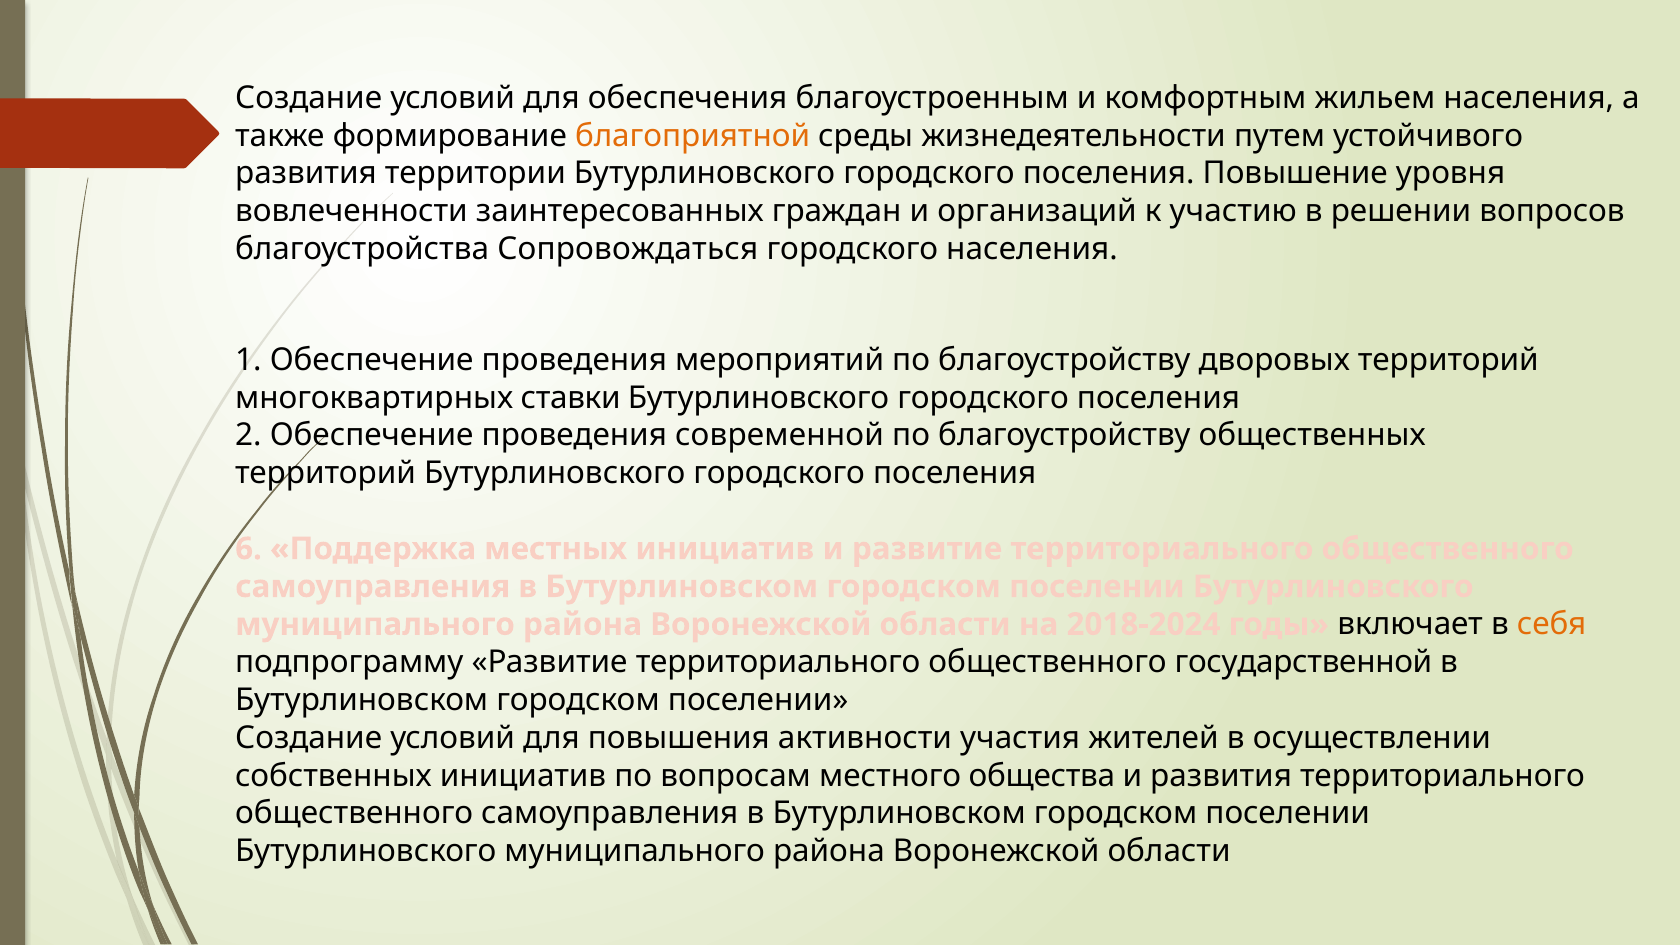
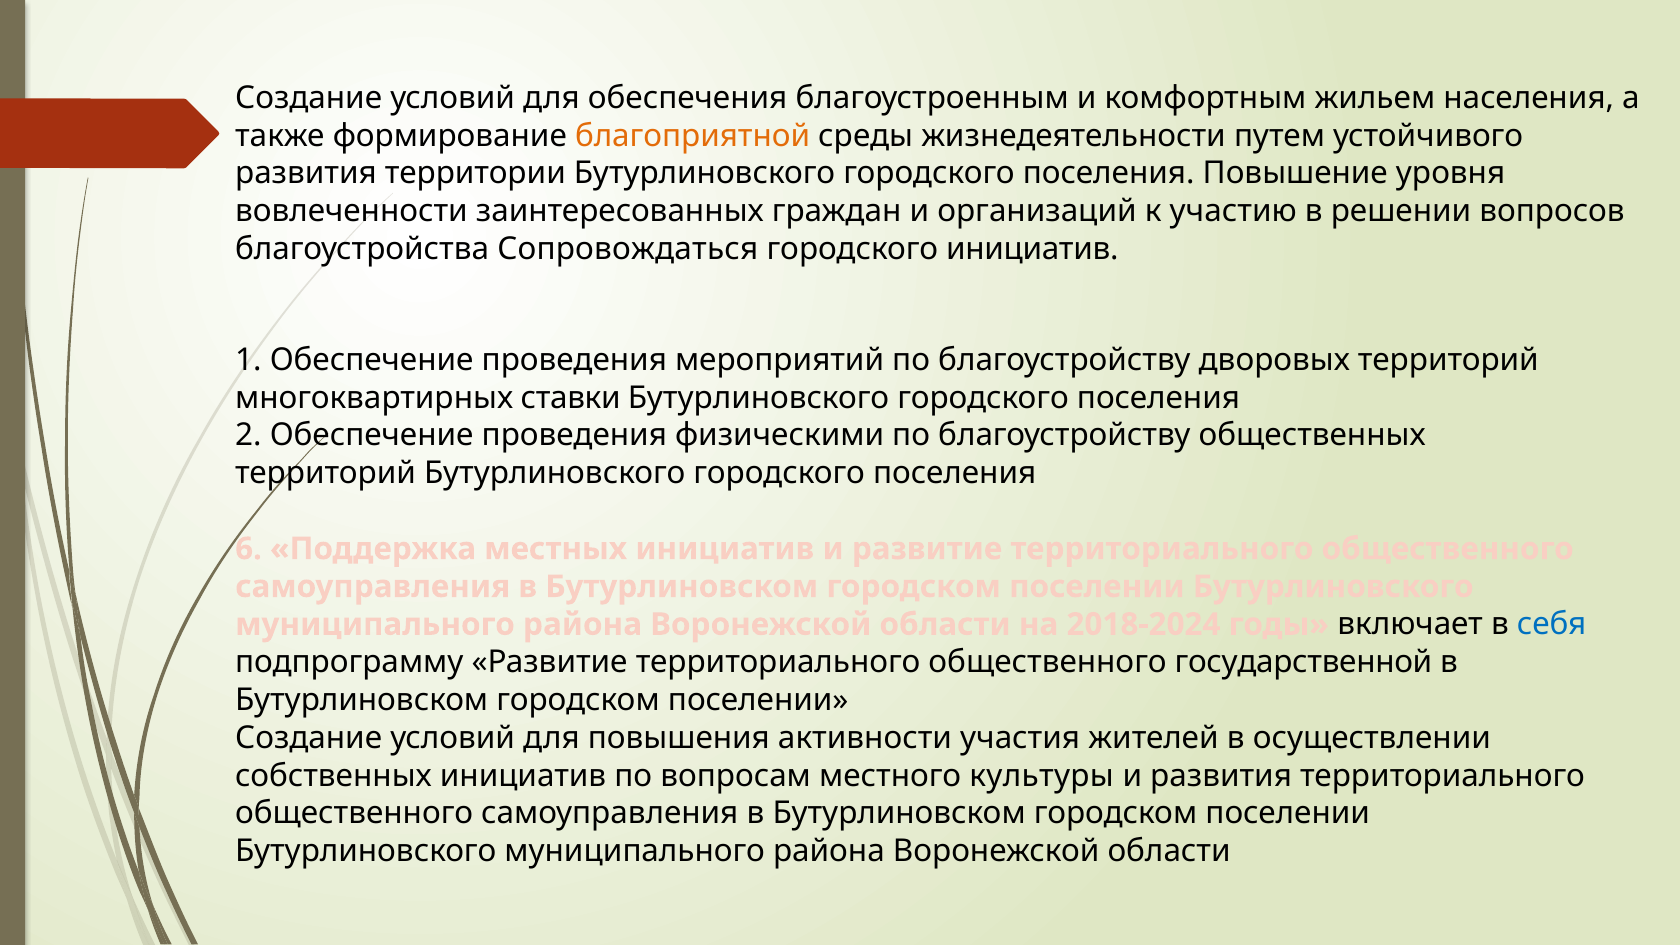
городского населения: населения -> инициатив
современной: современной -> физическими
себя colour: orange -> blue
общества: общества -> культуры
